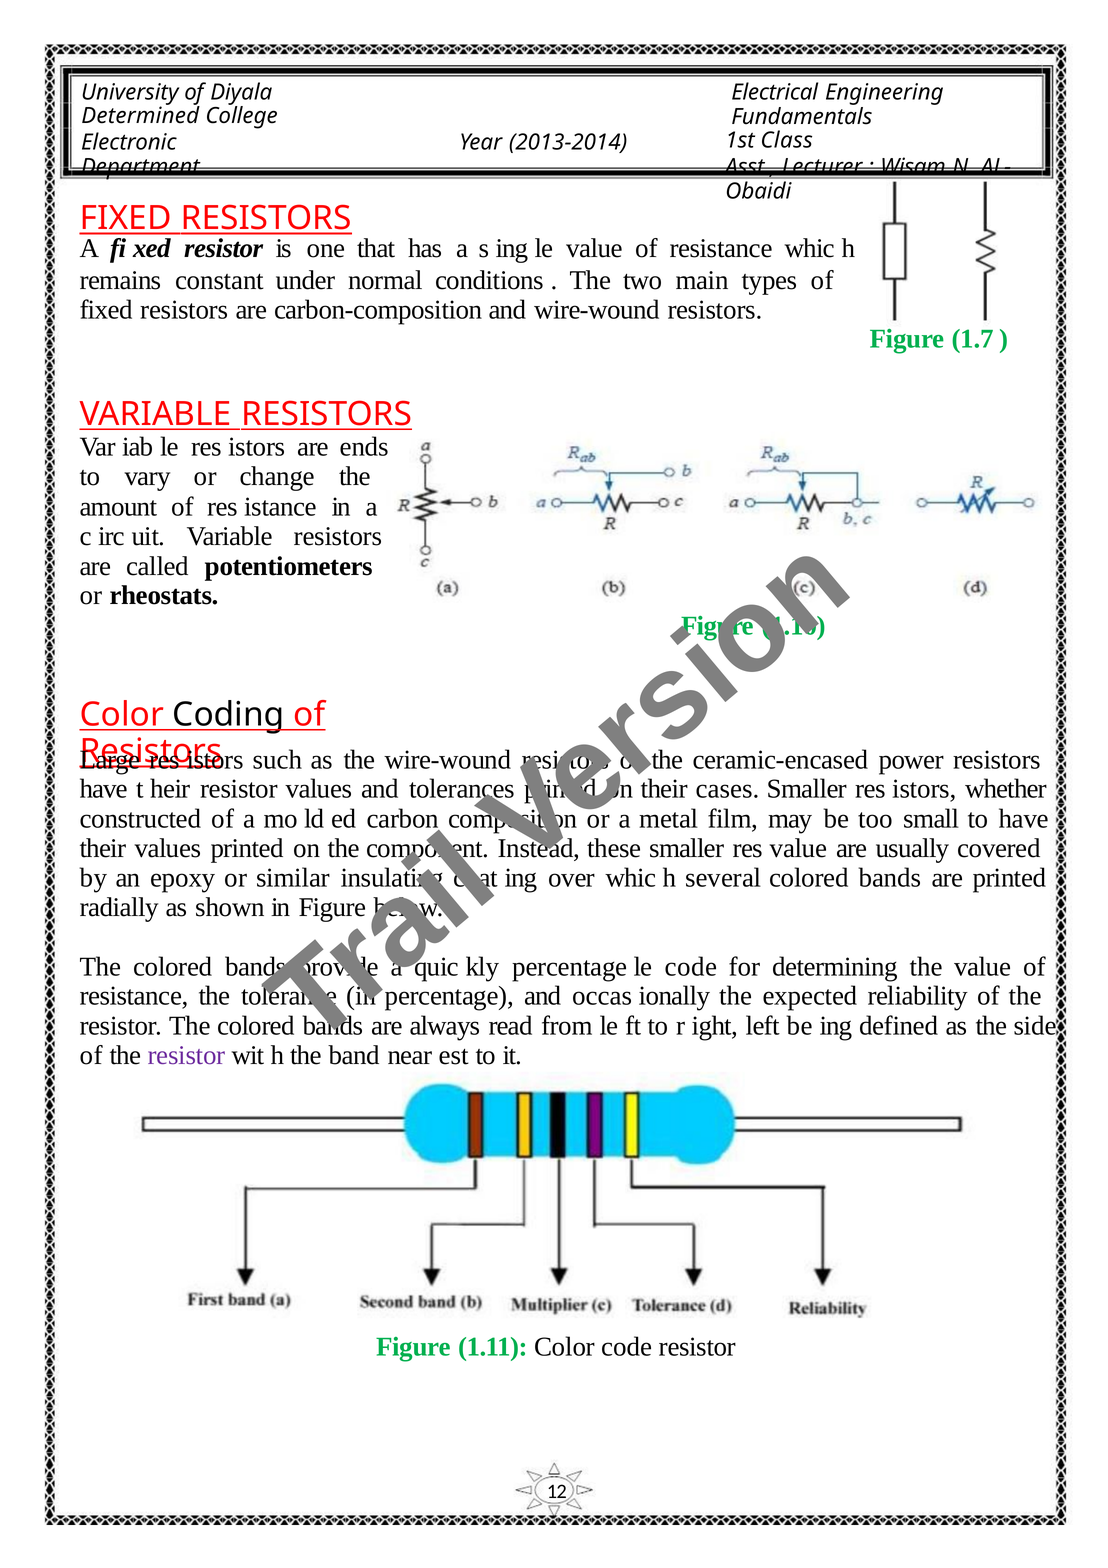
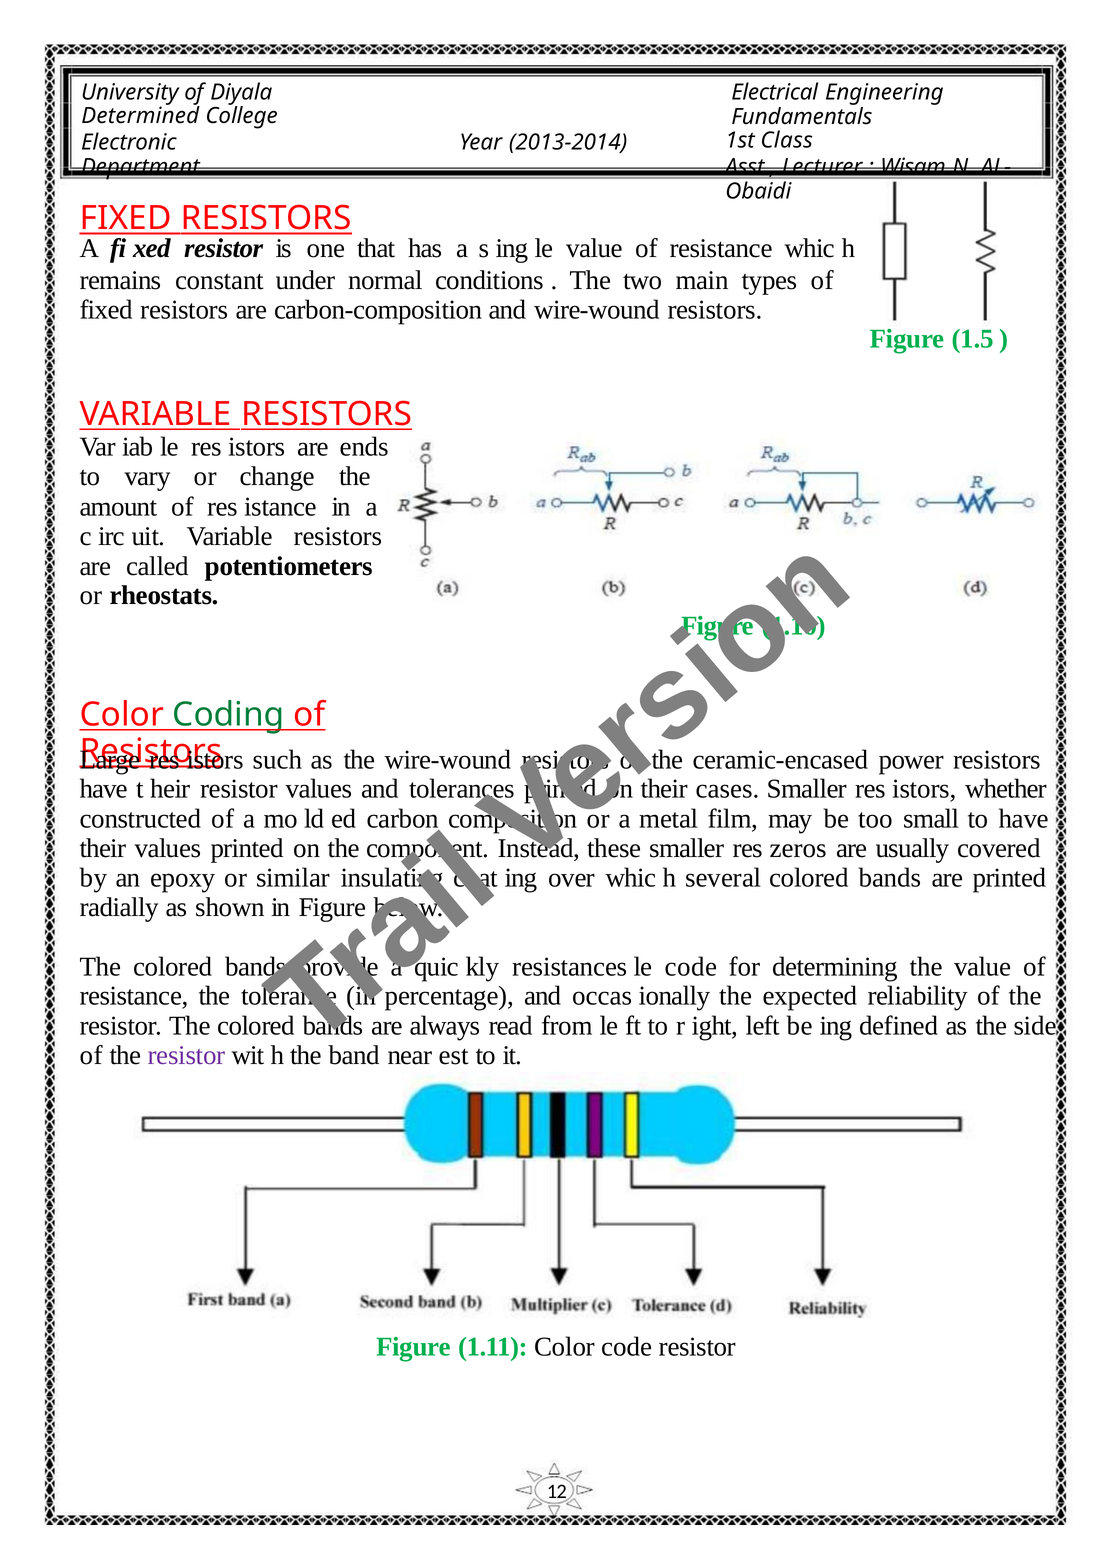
1.7: 1.7 -> 1.5
Coding colour: black -> green
res value: value -> zeros
kly percentage: percentage -> resistances
